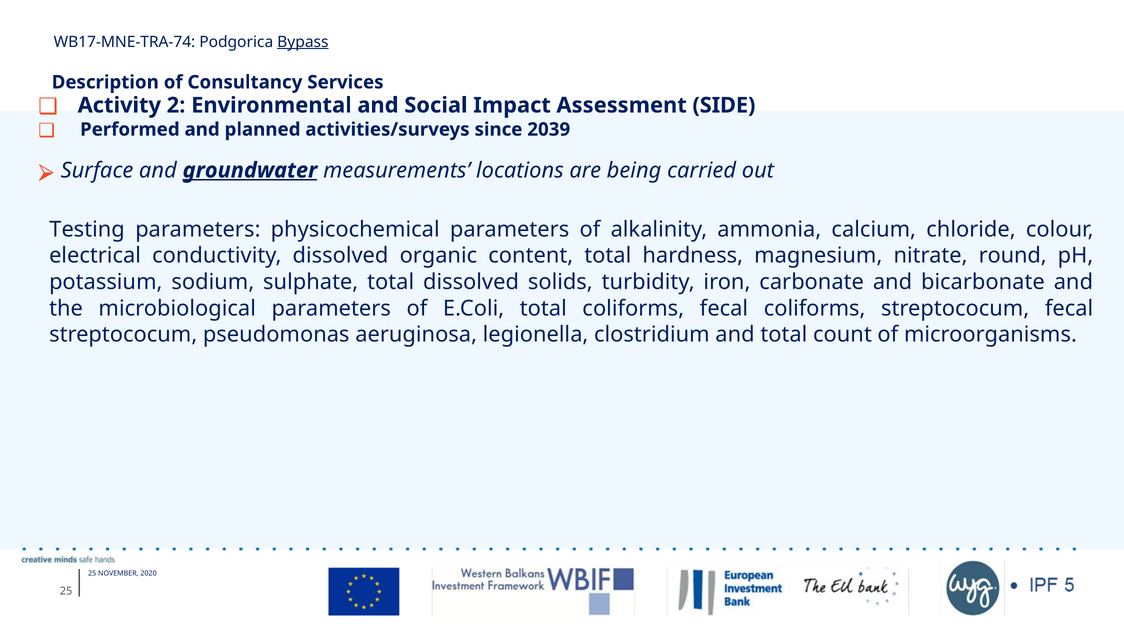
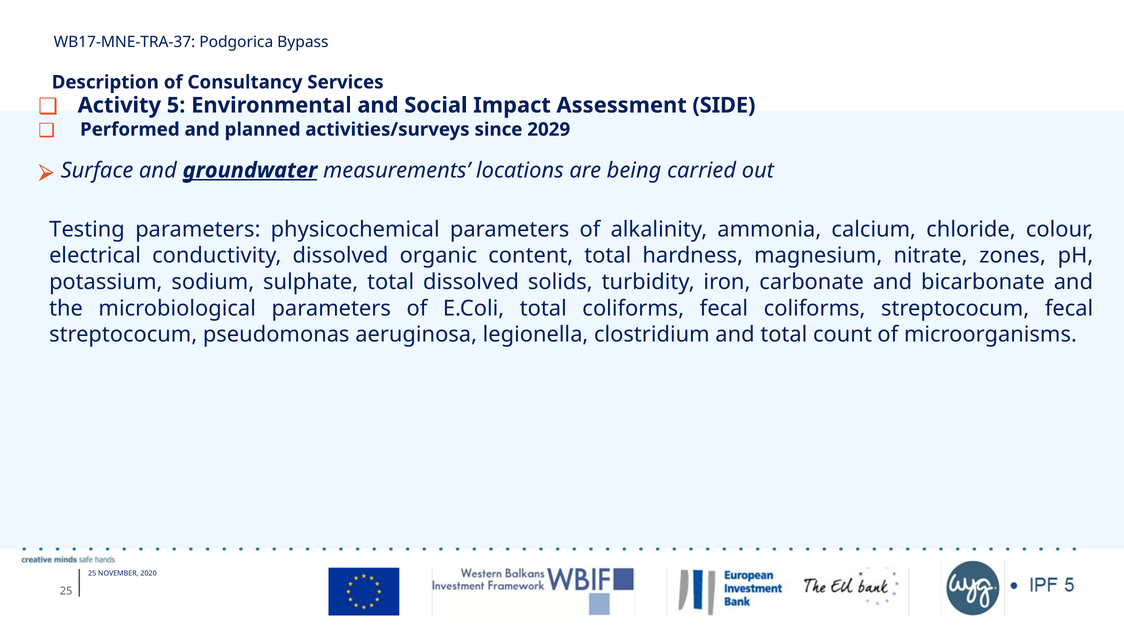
WB17-MNE-TRA-74: WB17-MNE-TRA-74 -> WB17-MNE-TRA-37
Bypass underline: present -> none
2: 2 -> 5
2039: 2039 -> 2029
round: round -> zones
